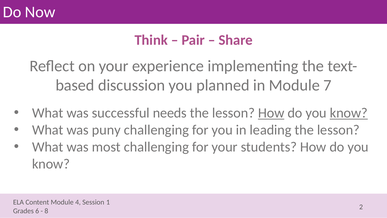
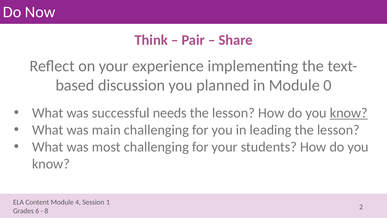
7: 7 -> 0
How at (271, 113) underline: present -> none
puny: puny -> main
